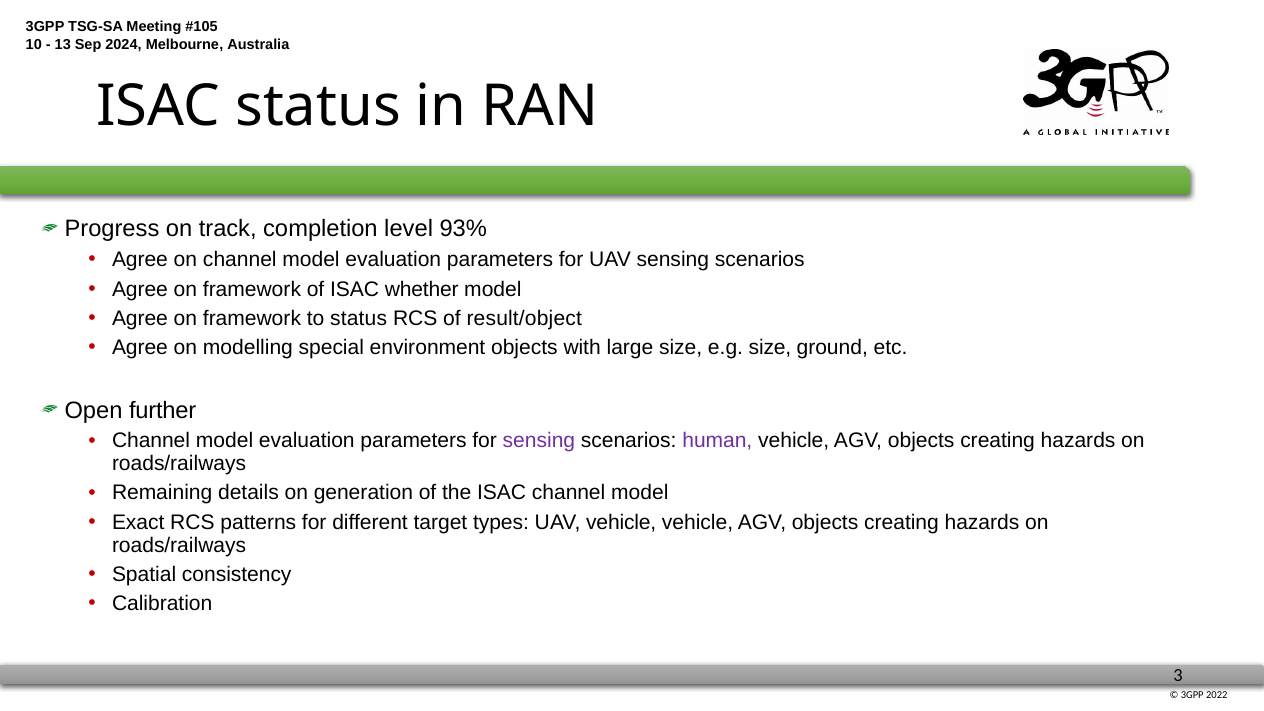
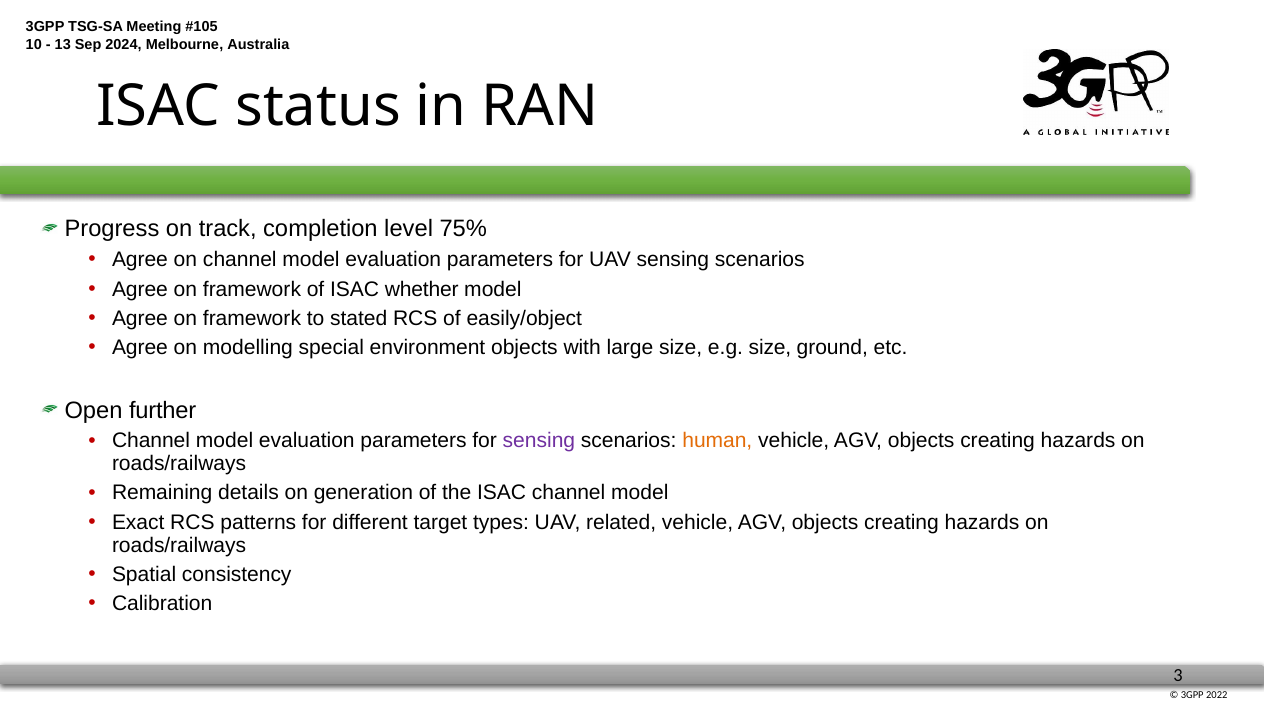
93%: 93% -> 75%
to status: status -> stated
result/object: result/object -> easily/object
human colour: purple -> orange
UAV vehicle: vehicle -> related
